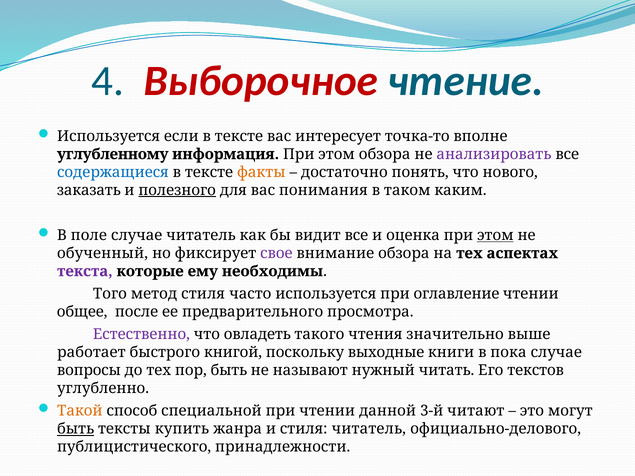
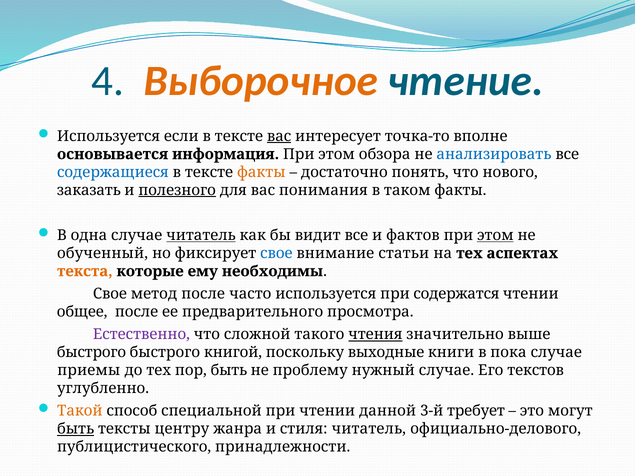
Выборочное colour: red -> orange
вас at (279, 136) underline: none -> present
углубленному: углубленному -> основывается
анализировать colour: purple -> blue
таком каким: каким -> факты
поле: поле -> одна
читатель at (201, 235) underline: none -> present
оценка: оценка -> фактов
свое at (276, 253) colour: purple -> blue
внимание обзора: обзора -> статьи
текста colour: purple -> orange
Того at (110, 294): Того -> Свое
метод стиля: стиля -> после
оглавление: оглавление -> содержатся
овладеть: овладеть -> сложной
чтения underline: none -> present
работает at (91, 353): работает -> быстрого
вопросы: вопросы -> приемы
называют: называют -> проблему
нужный читать: читать -> случае
читают: читают -> требует
купить: купить -> центру
